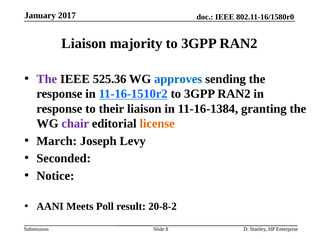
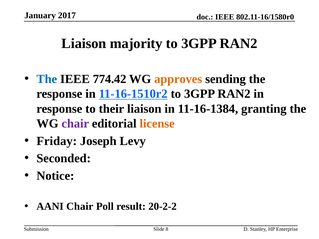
The at (47, 79) colour: purple -> blue
525.36: 525.36 -> 774.42
approves colour: blue -> orange
March: March -> Friday
AANI Meets: Meets -> Chair
20-8-2: 20-8-2 -> 20-2-2
